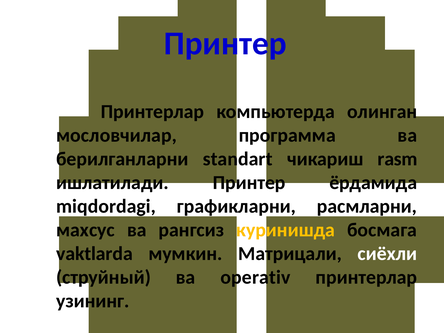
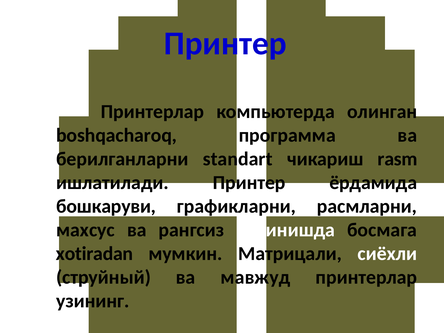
мословчилар: мословчилар -> boshqacharoq
miqdordagi: miqdordagi -> бошкаруви
куринишда colour: yellow -> white
vaktlarda: vaktlarda -> xotiradan
opеrativ: opеrativ -> мавжуд
